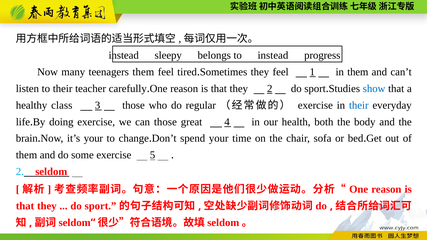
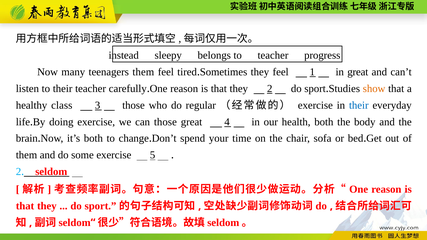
to instead: instead -> teacher
in them: them -> great
show colour: blue -> orange
it’s your: your -> both
